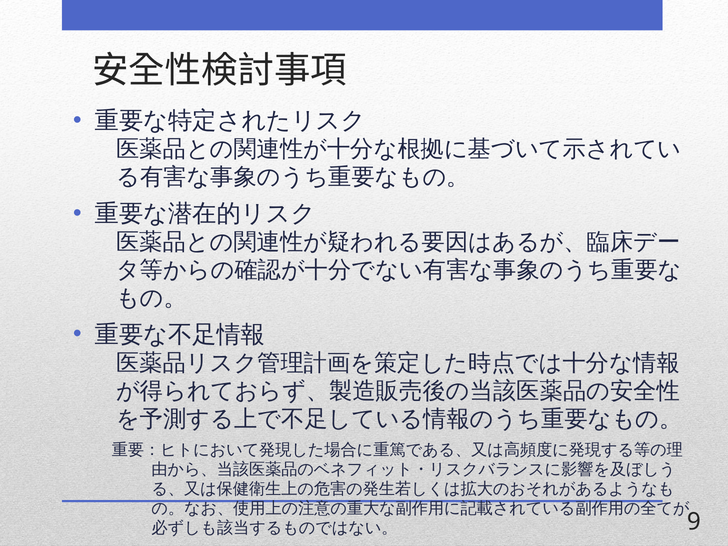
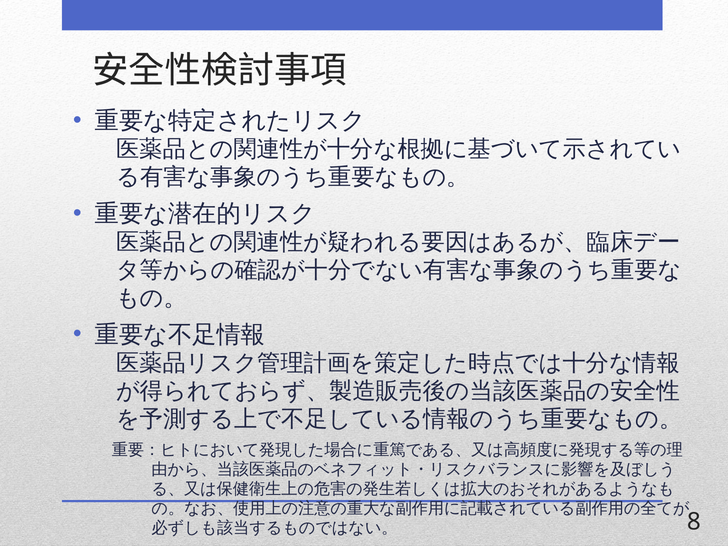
9: 9 -> 8
